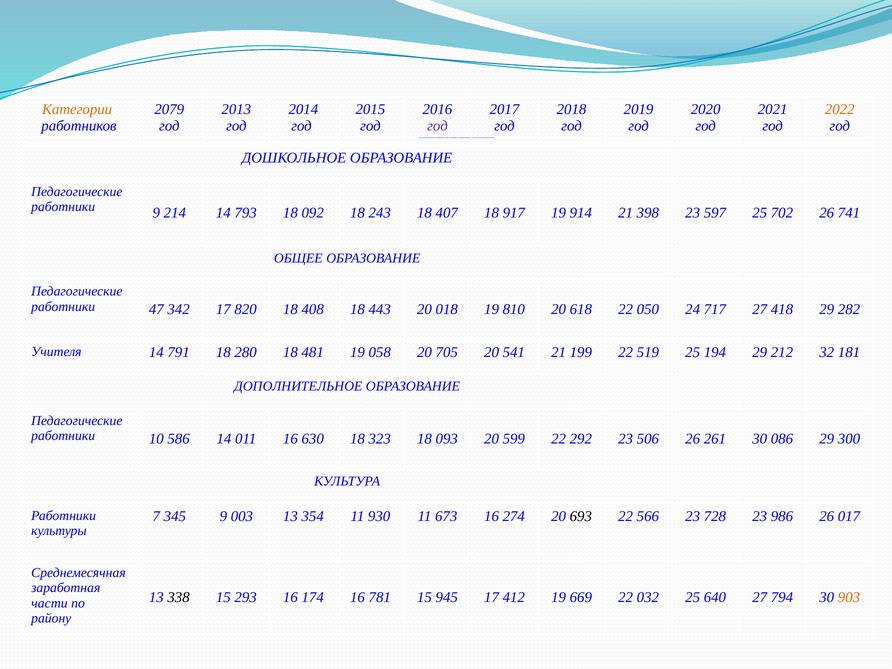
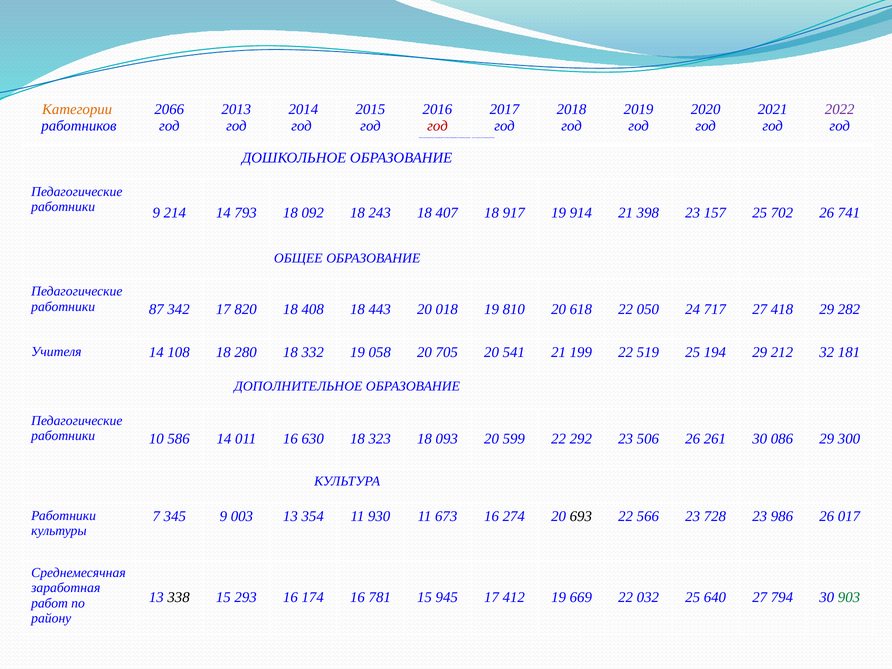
2079: 2079 -> 2066
2022 colour: orange -> purple
год at (438, 126) colour: purple -> red
597: 597 -> 157
47: 47 -> 87
791: 791 -> 108
481: 481 -> 332
903 colour: orange -> green
части: части -> работ
